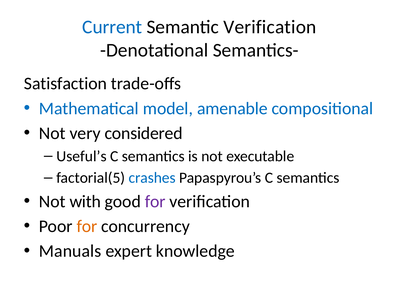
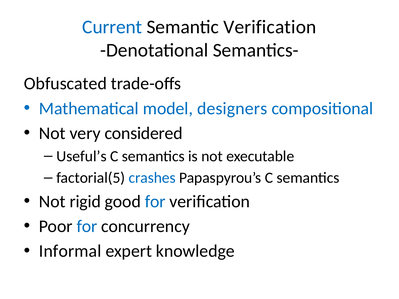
Satisfaction: Satisfaction -> Obfuscated
amenable: amenable -> designers
with: with -> rigid
for at (155, 202) colour: purple -> blue
for at (87, 227) colour: orange -> blue
Manuals: Manuals -> Informal
